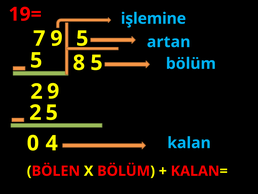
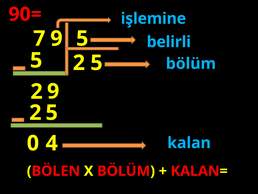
19=: 19= -> 90=
artan: artan -> belirli
8 at (79, 63): 8 -> 2
